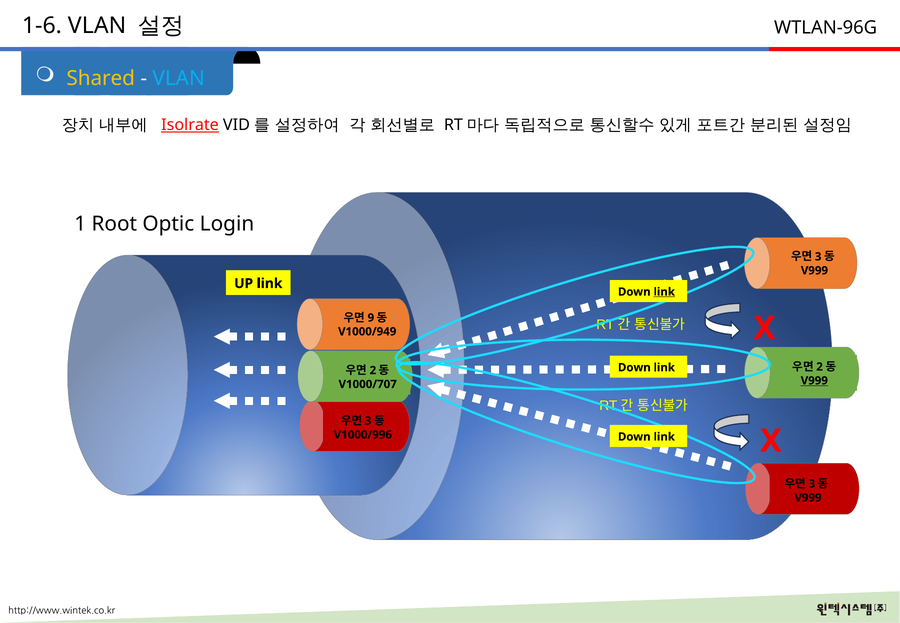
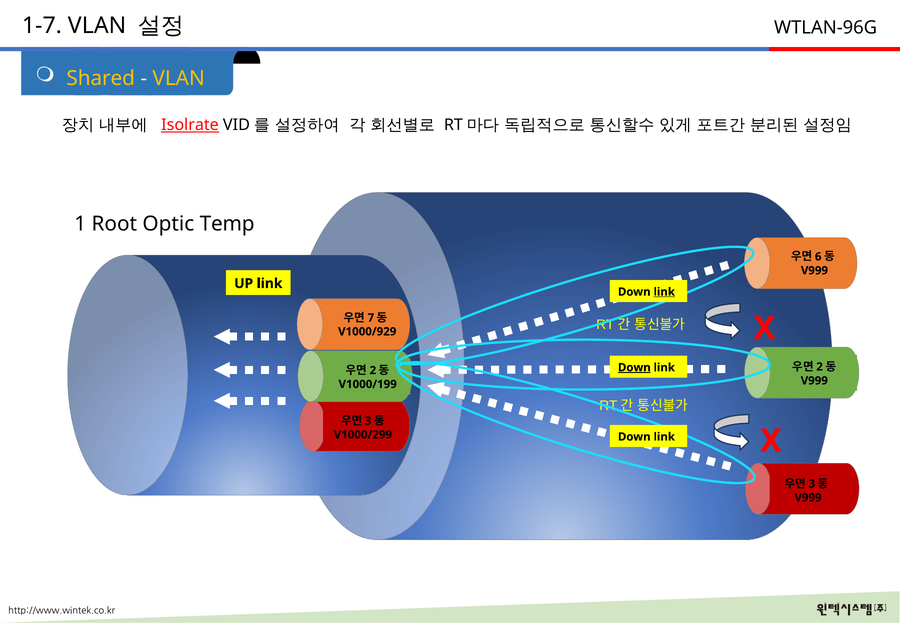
1-6: 1-6 -> 1-7
VLAN at (179, 78) colour: light blue -> yellow
Login: Login -> Temp
3 at (818, 257): 3 -> 6
9 at (371, 318): 9 -> 7
V1000/949: V1000/949 -> V1000/929
Down at (634, 368) underline: none -> present
V999 at (814, 381) underline: present -> none
V1000/707: V1000/707 -> V1000/199
V1000/996: V1000/996 -> V1000/299
